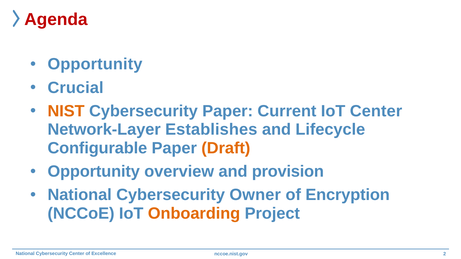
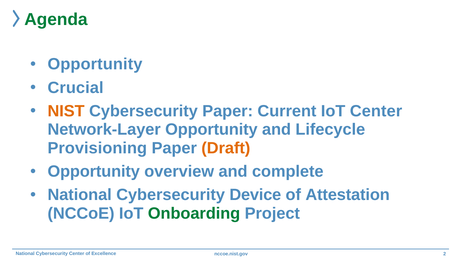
Agenda colour: red -> green
Network-Layer Establishes: Establishes -> Opportunity
Configurable: Configurable -> Provisioning
provision: provision -> complete
Owner: Owner -> Device
Encryption: Encryption -> Attestation
Onboarding colour: orange -> green
